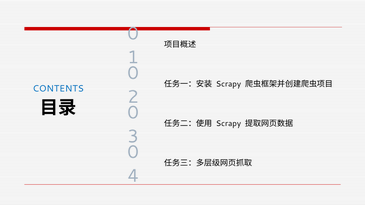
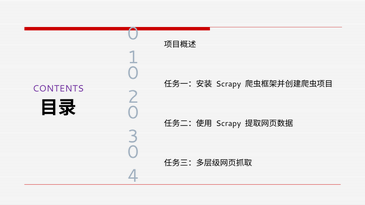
CONTENTS colour: blue -> purple
